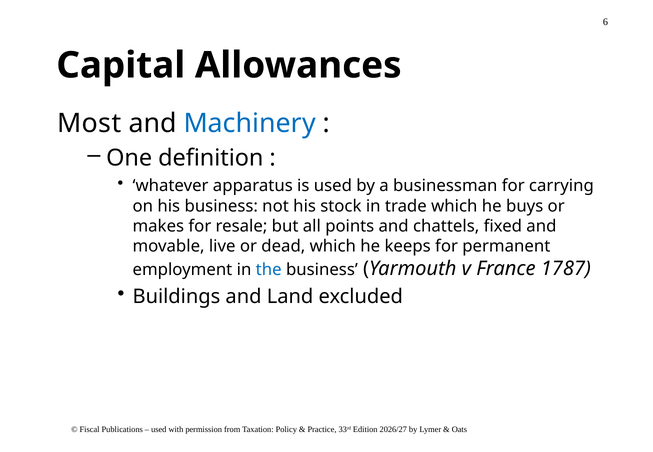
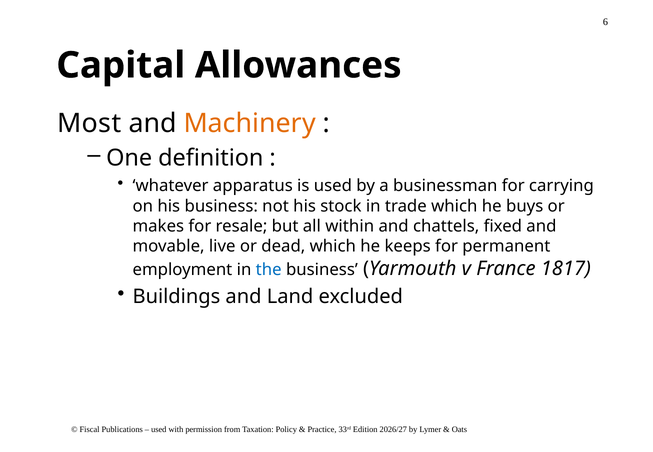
Machinery colour: blue -> orange
points: points -> within
1787: 1787 -> 1817
